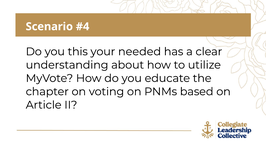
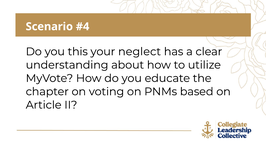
needed: needed -> neglect
